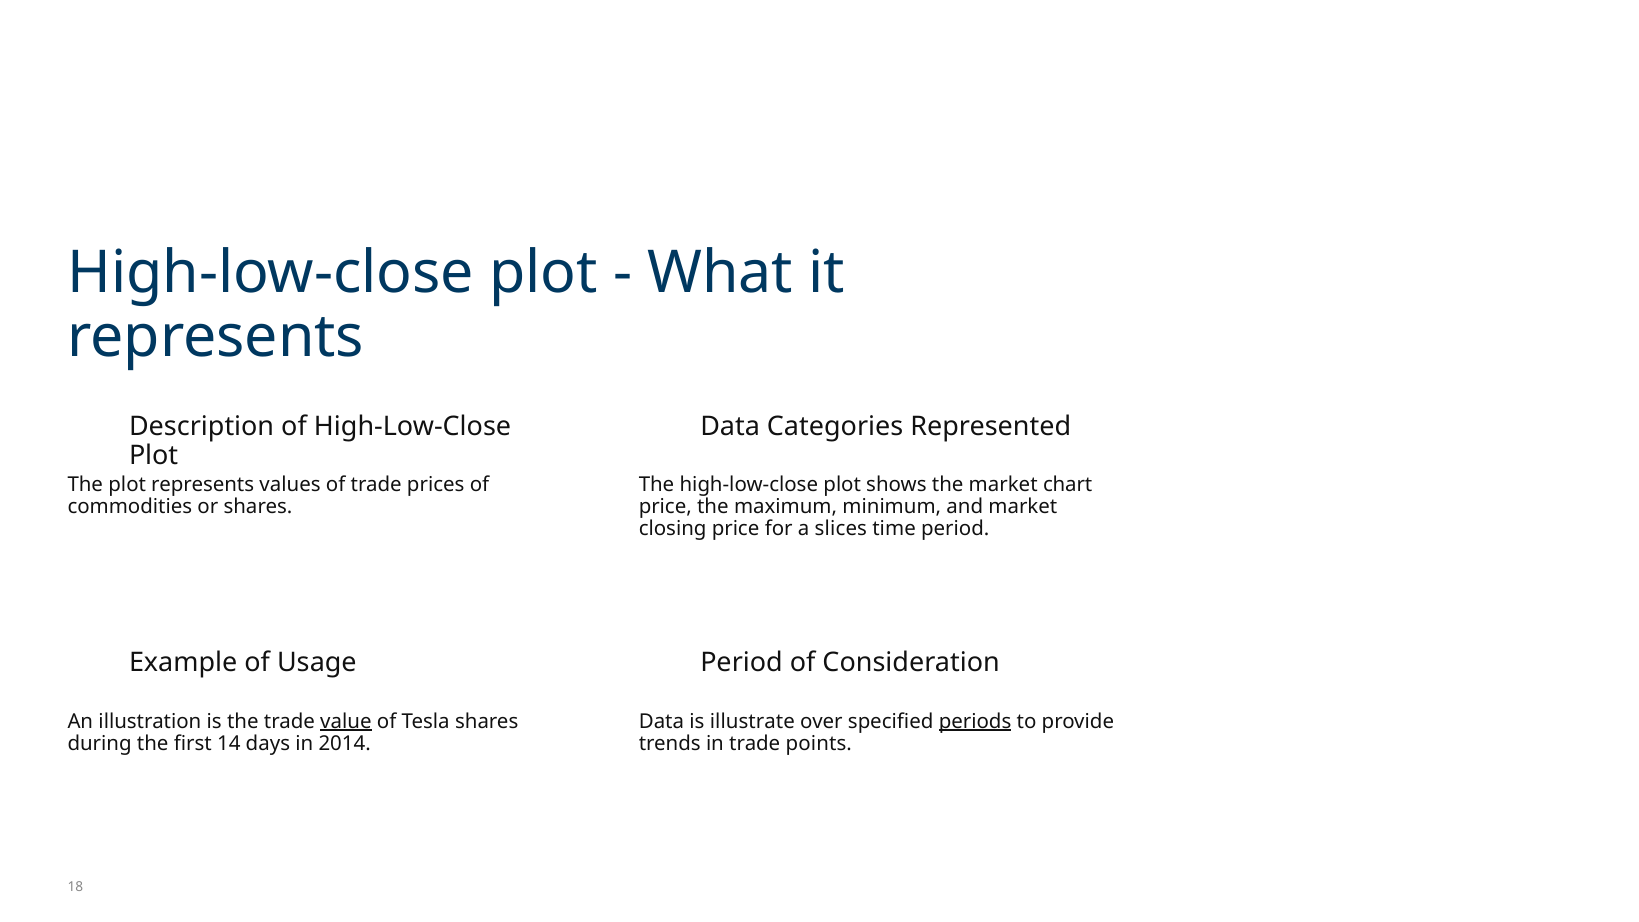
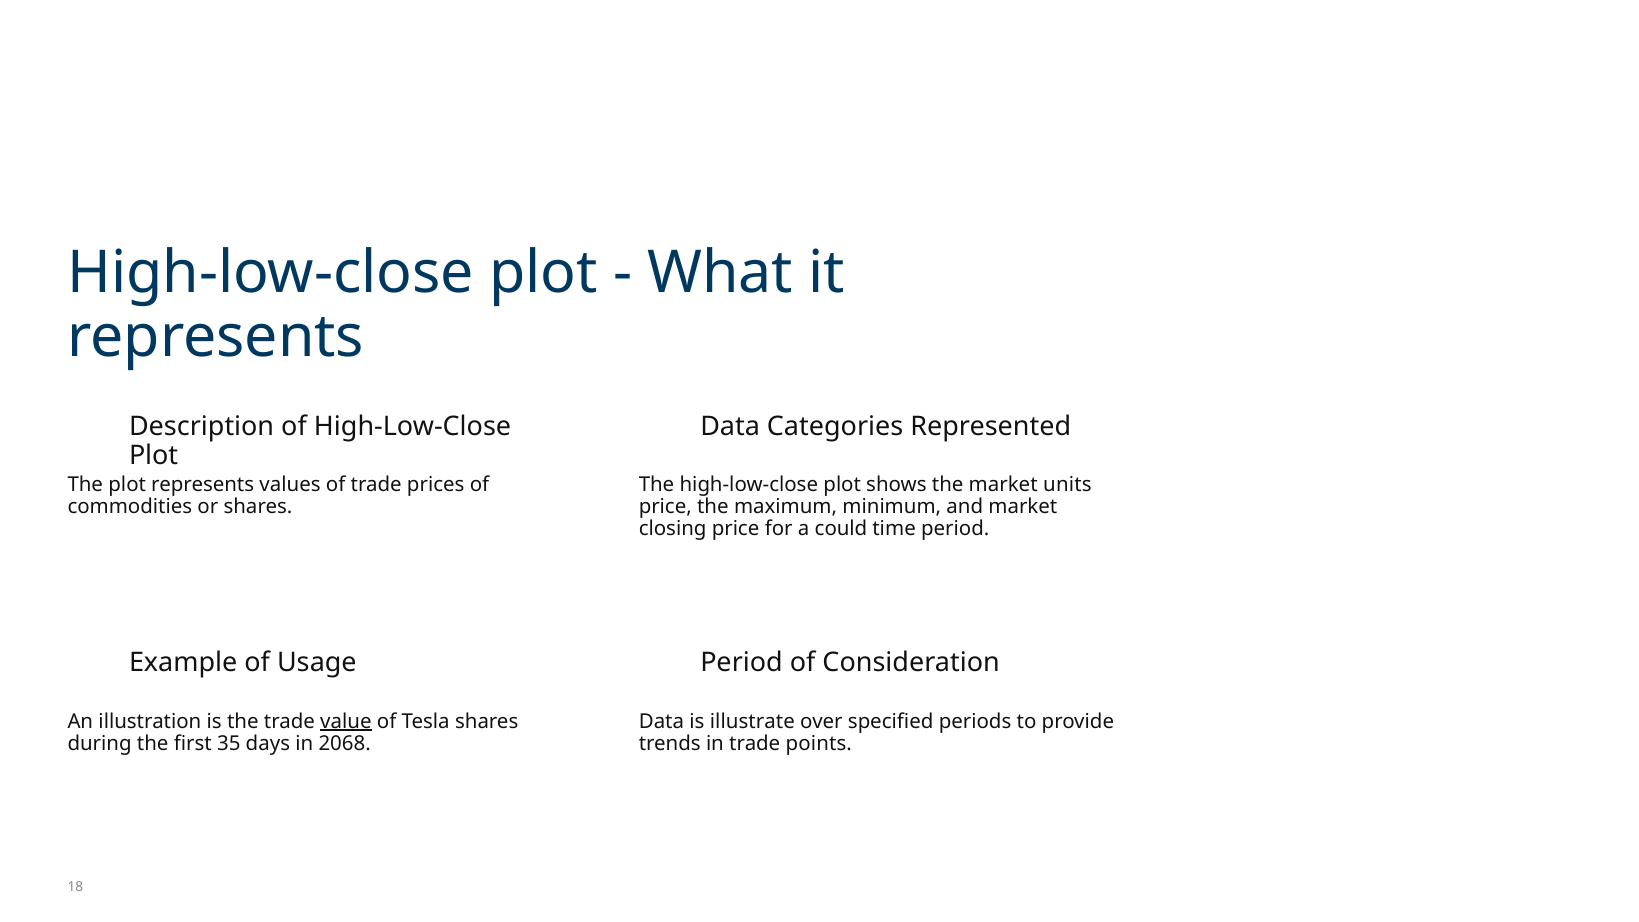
chart: chart -> units
slices: slices -> could
periods underline: present -> none
14: 14 -> 35
2014: 2014 -> 2068
